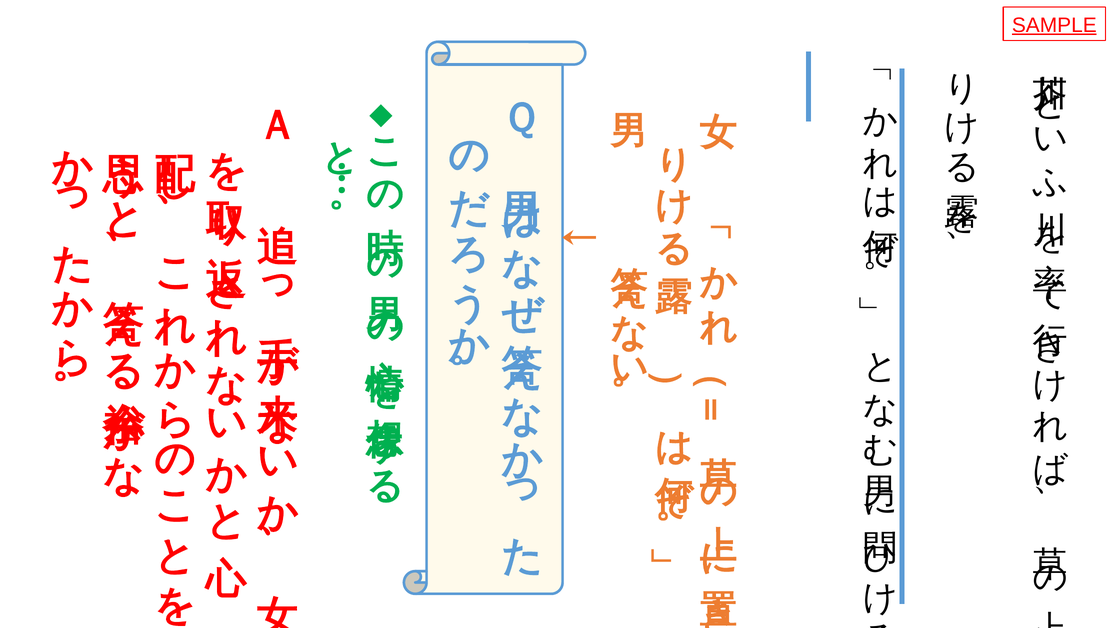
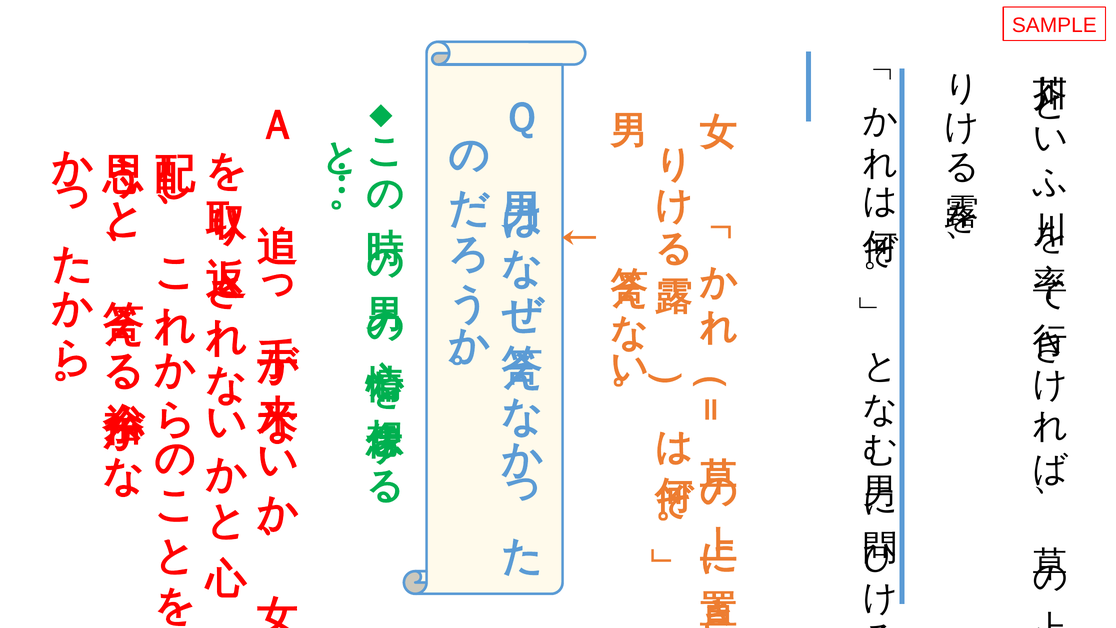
SAMPLE underline: present -> none
